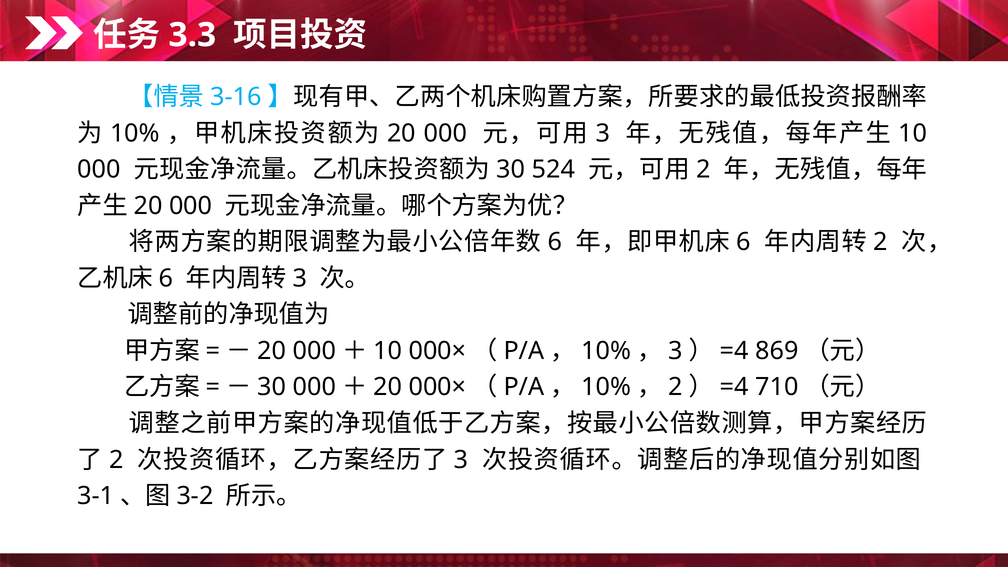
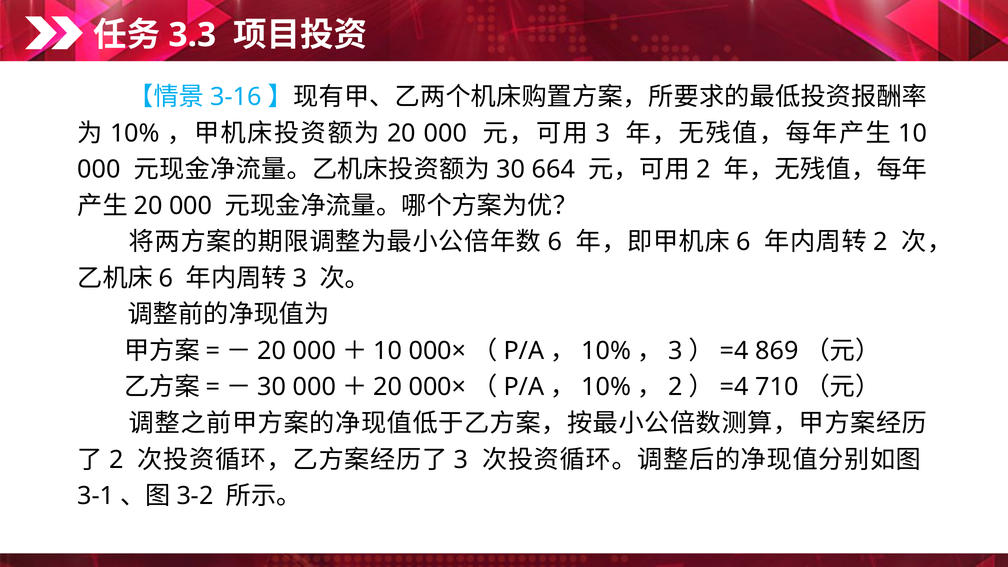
524: 524 -> 664
